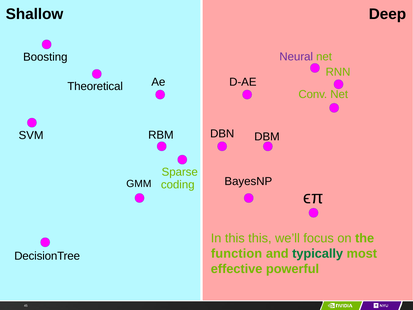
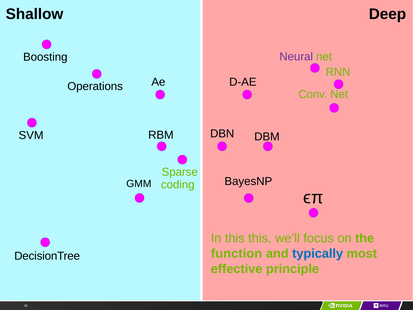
Theoretical: Theoretical -> Operations
typically colour: green -> blue
powerful: powerful -> principle
